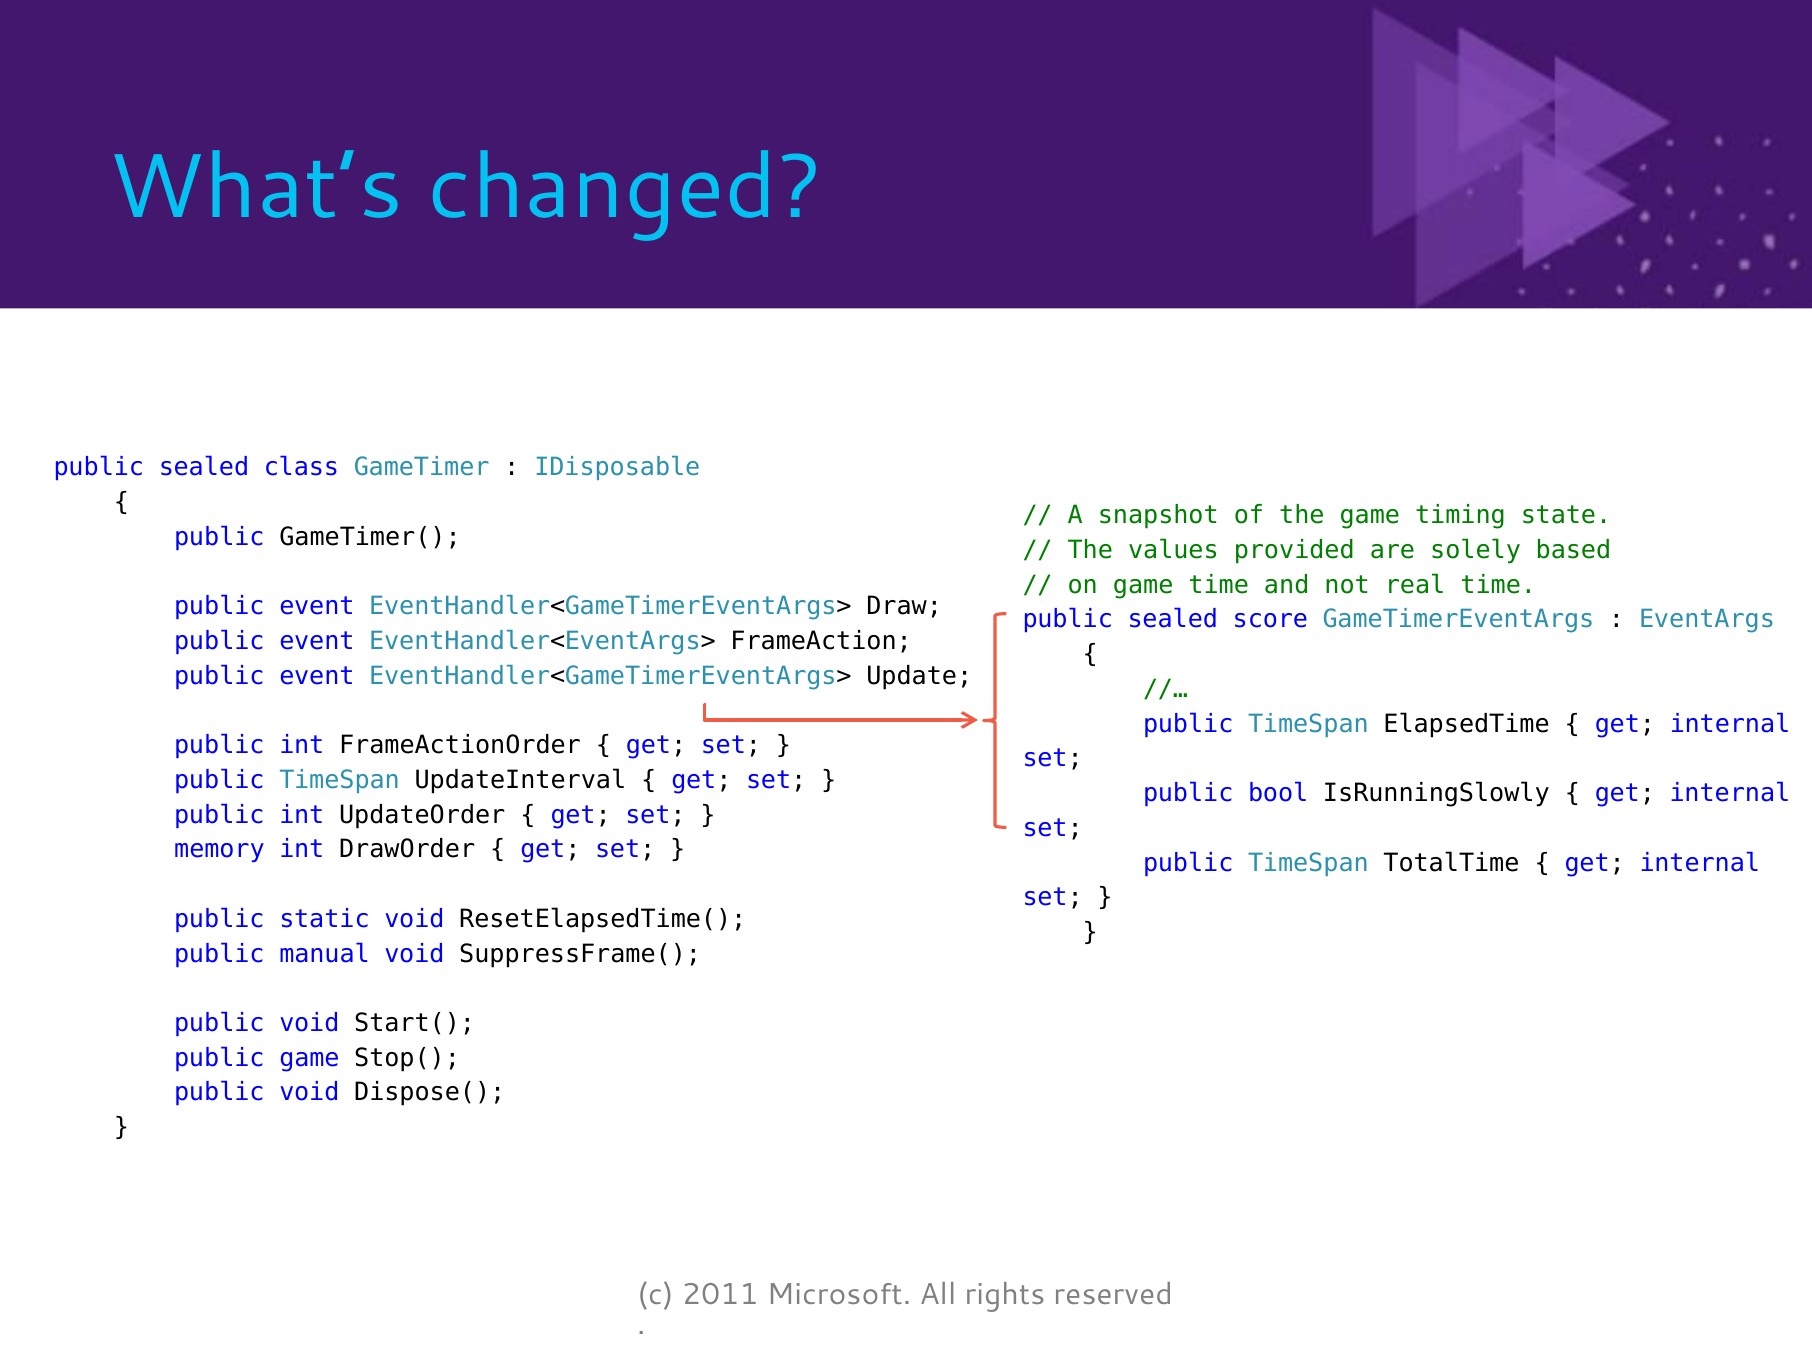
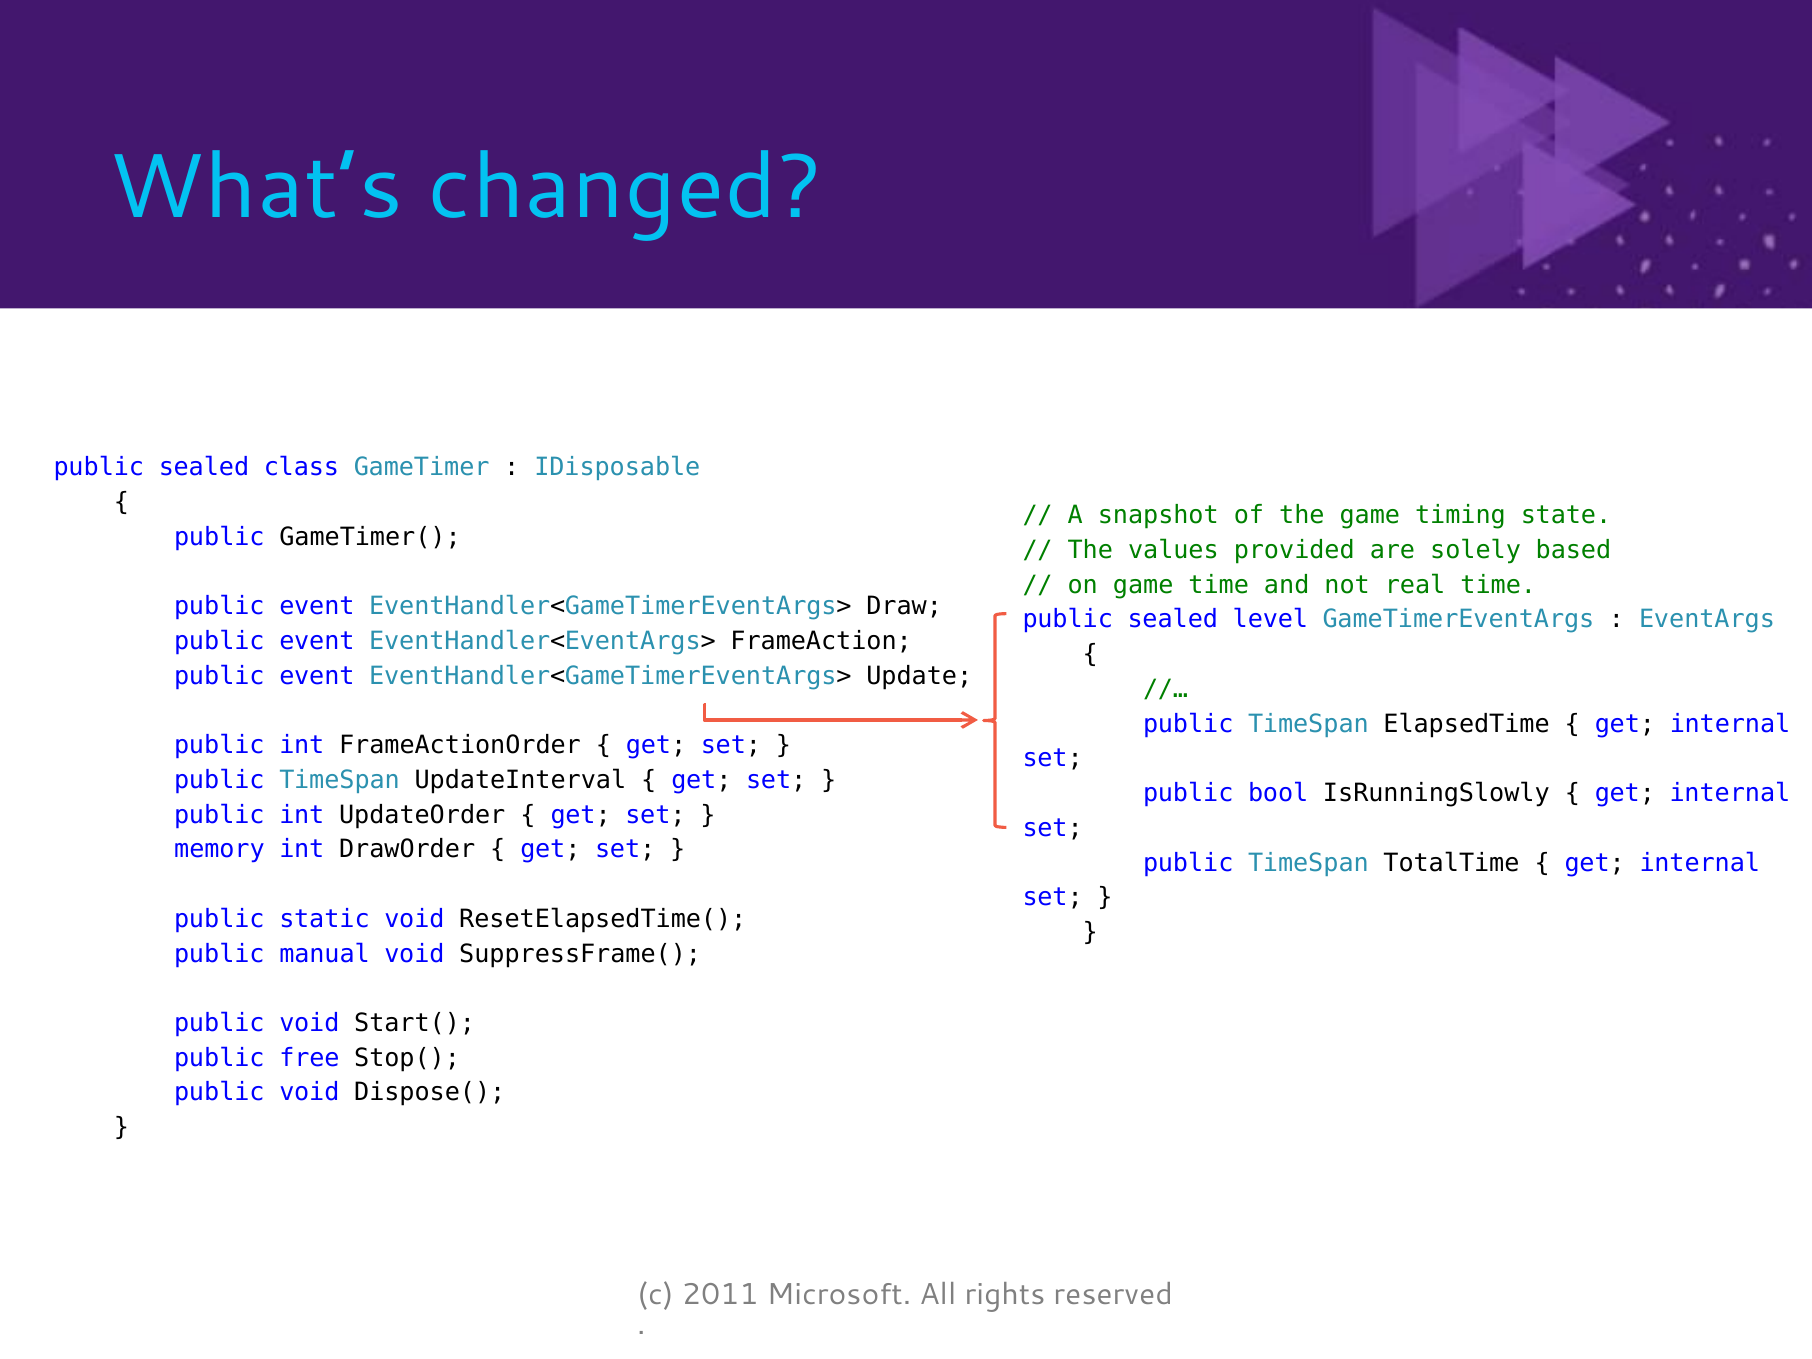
score: score -> level
public game: game -> free
